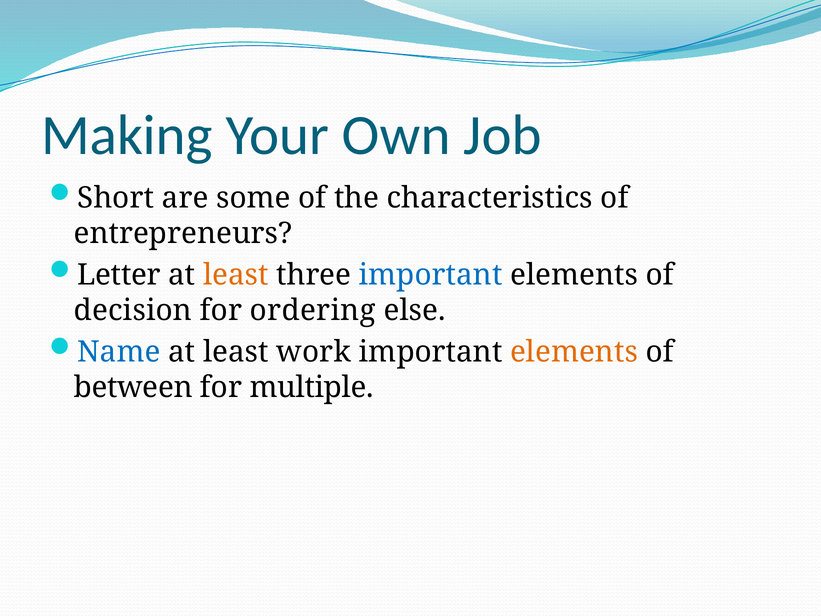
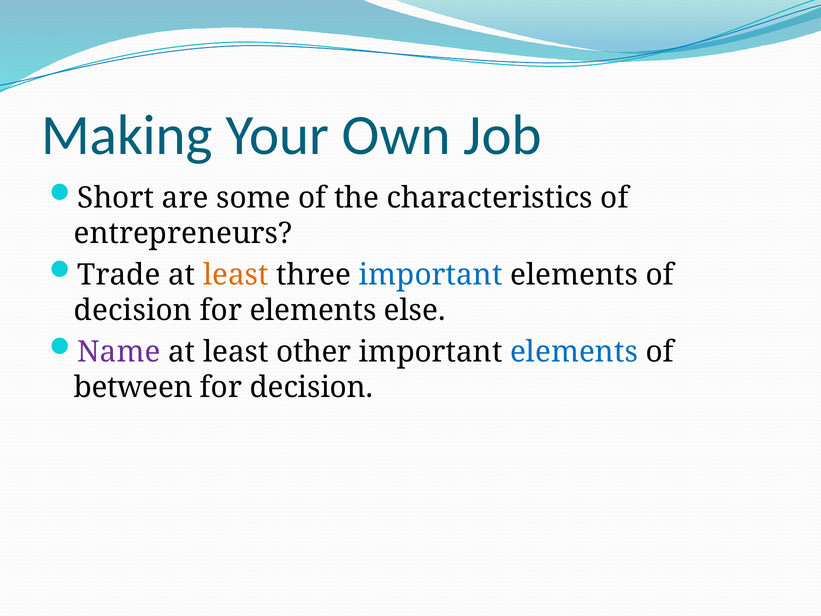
Letter: Letter -> Trade
for ordering: ordering -> elements
Name colour: blue -> purple
work: work -> other
elements at (574, 352) colour: orange -> blue
for multiple: multiple -> decision
